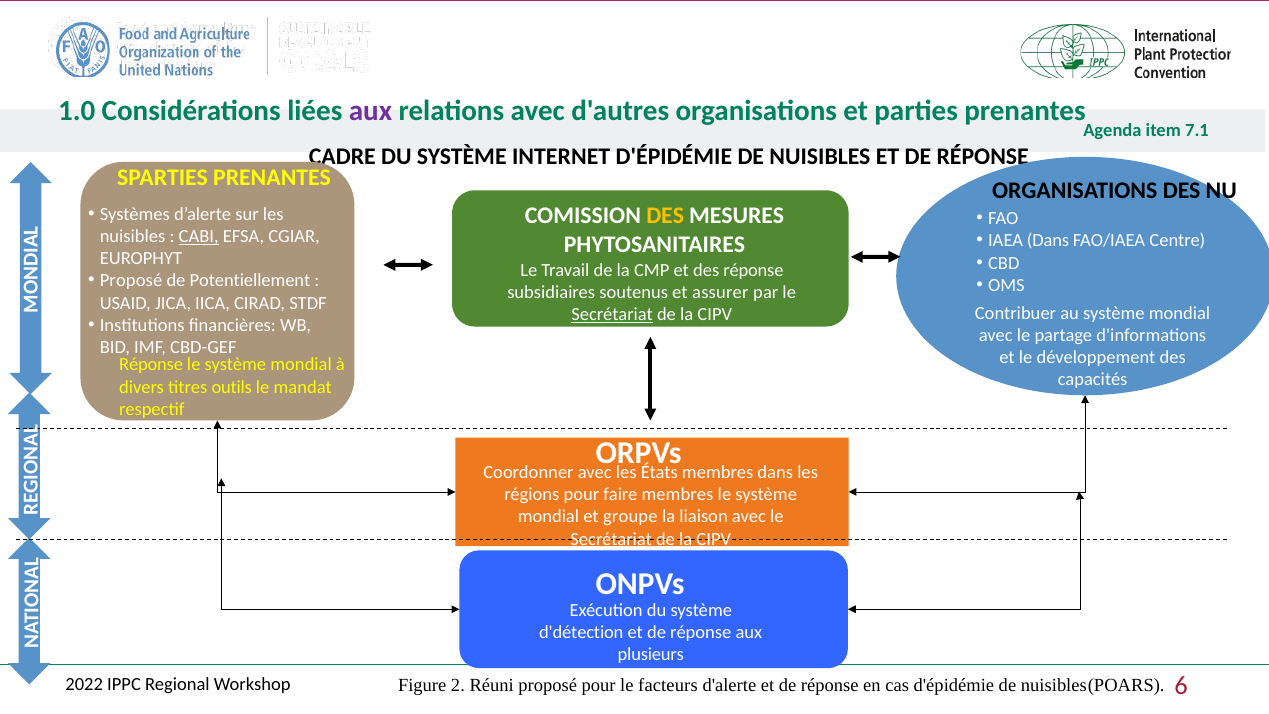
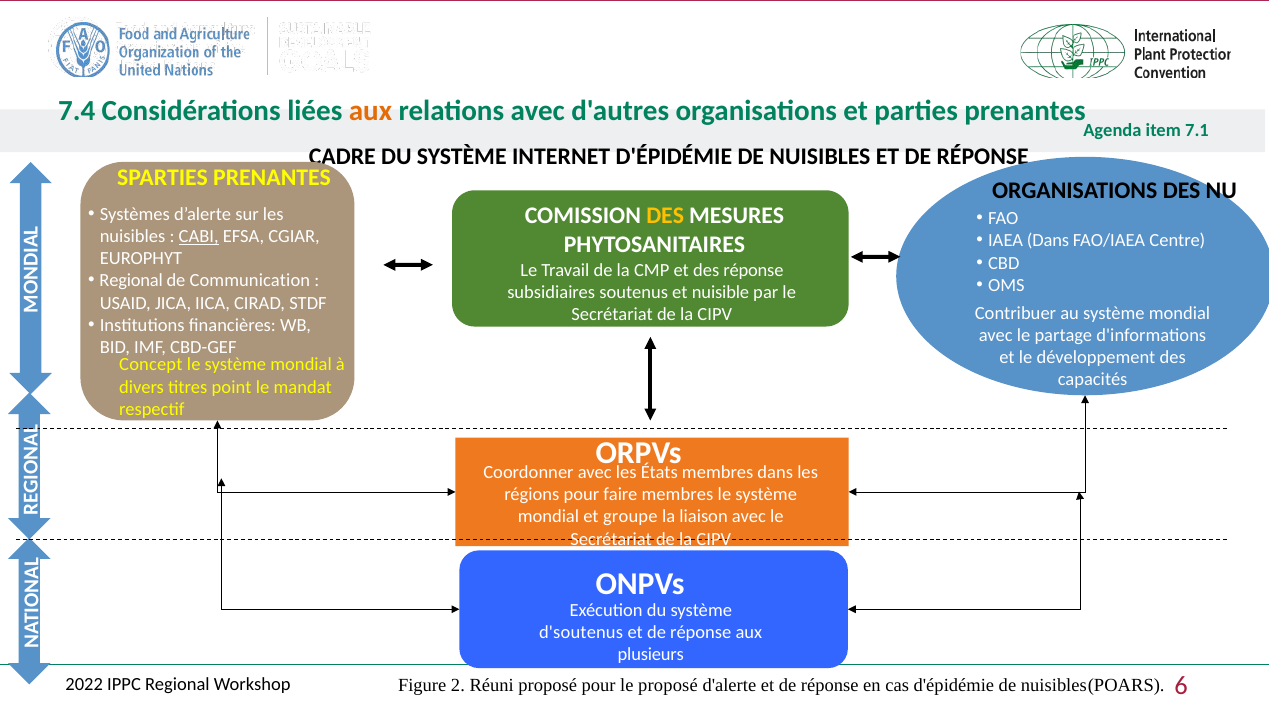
1.0: 1.0 -> 7.4
aux at (370, 111) colour: purple -> orange
Proposé at (131, 281): Proposé -> Regional
Potentiellement: Potentiellement -> Communication
assurer: assurer -> nuisible
Secrétariat at (612, 315) underline: present -> none
Réponse at (151, 365): Réponse -> Concept
outils: outils -> point
d'détection: d'détection -> d'soutenus
le facteurs: facteurs -> proposé
